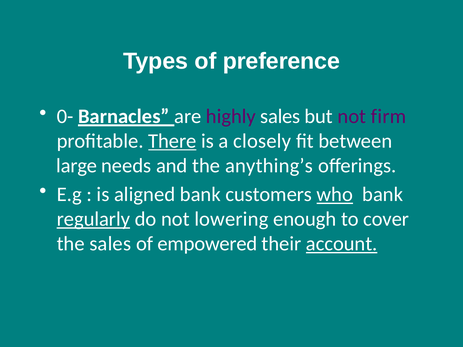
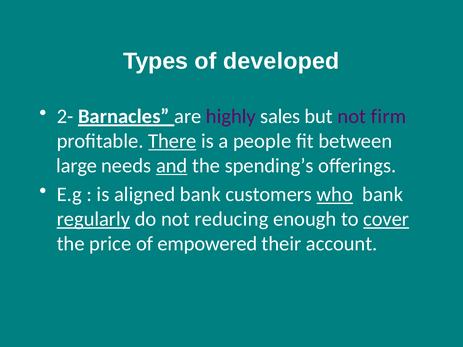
preference: preference -> developed
0-: 0- -> 2-
closely: closely -> people
and underline: none -> present
anything’s: anything’s -> spending’s
lowering: lowering -> reducing
cover underline: none -> present
the sales: sales -> price
account underline: present -> none
